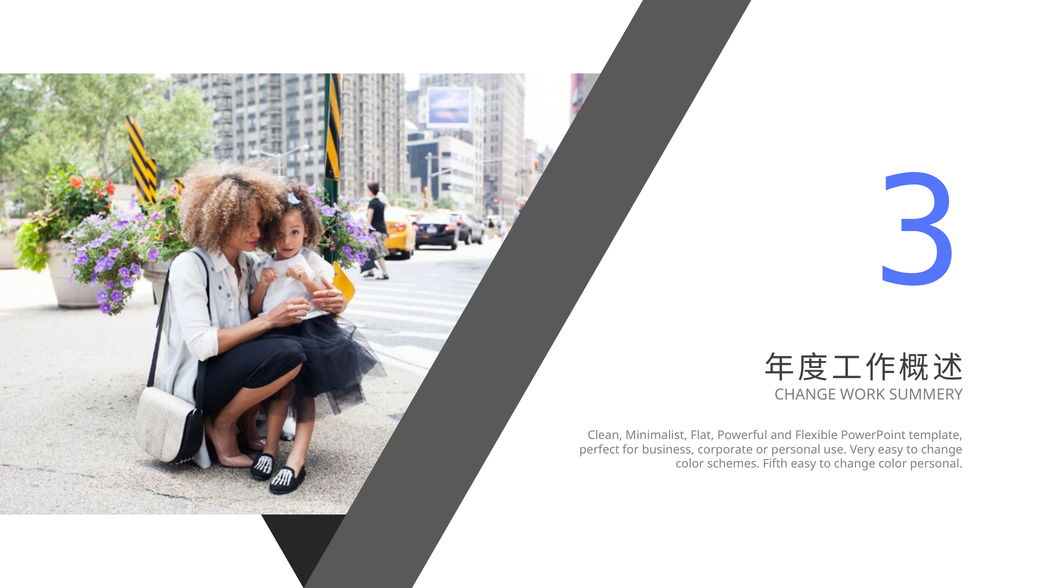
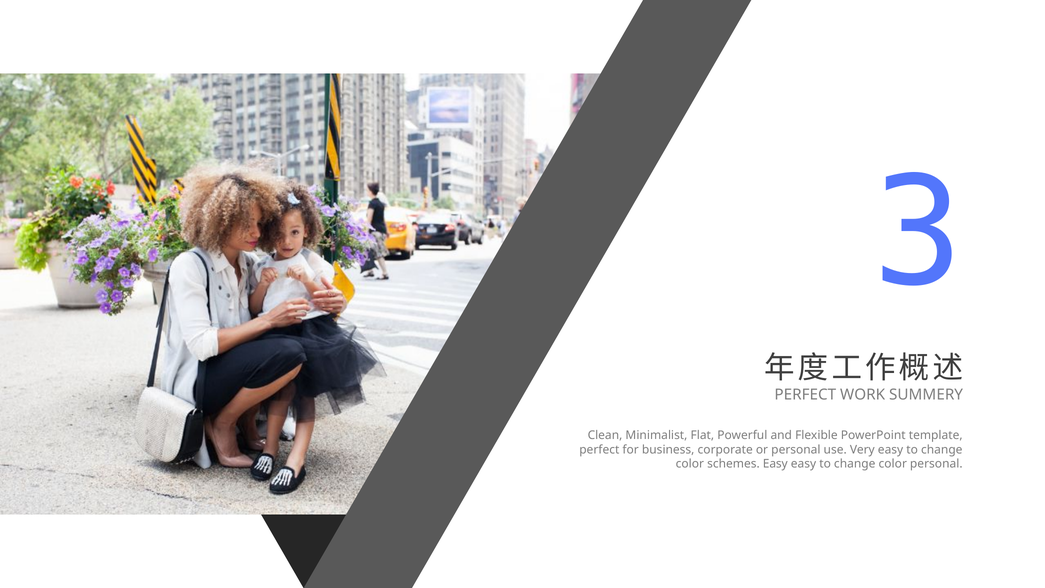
CHANGE at (805, 394): CHANGE -> PERFECT
Fifth at (775, 464): Fifth -> Easy
